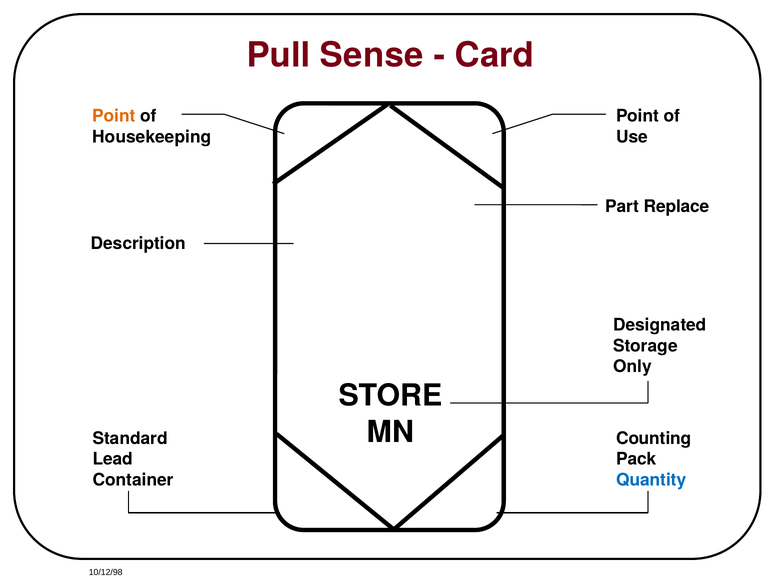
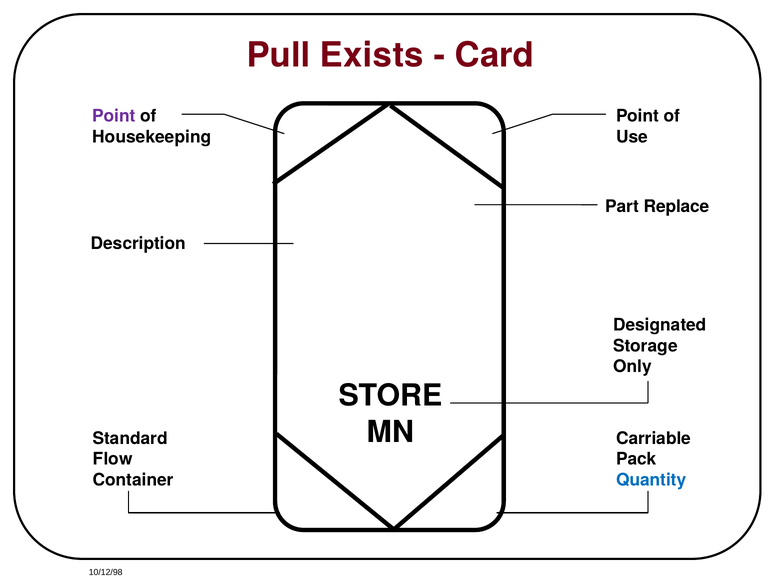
Sense: Sense -> Exists
Point at (114, 116) colour: orange -> purple
Counting: Counting -> Carriable
Lead: Lead -> Flow
